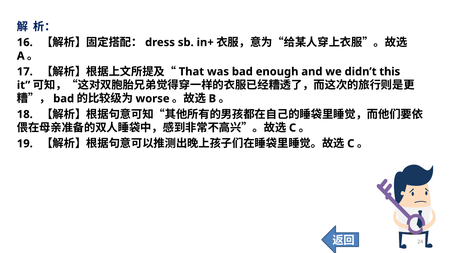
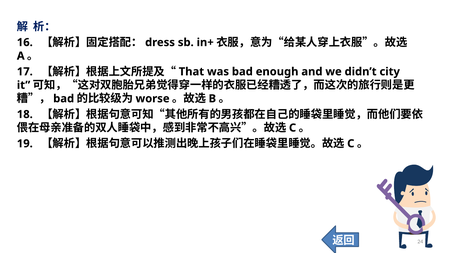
this: this -> city
